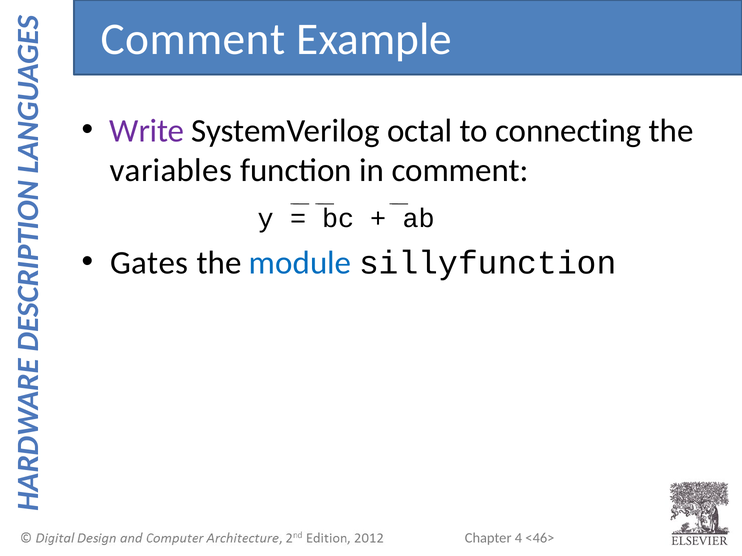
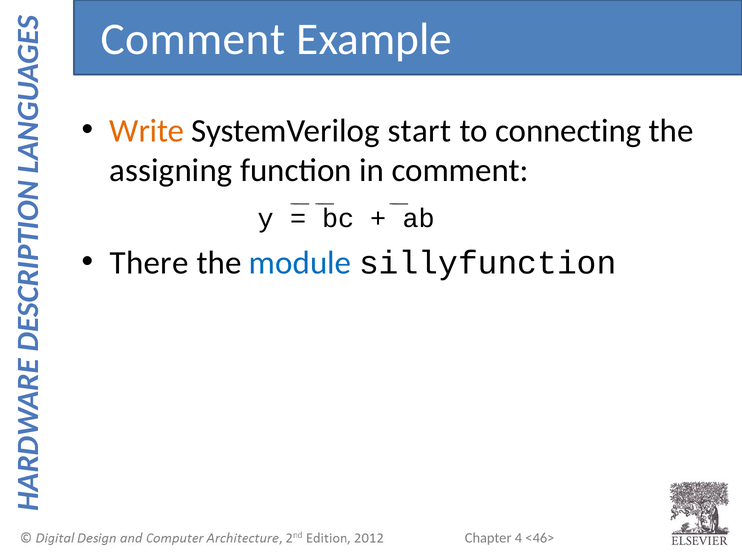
Write colour: purple -> orange
octal: octal -> start
variables: variables -> assigning
Gates: Gates -> There
